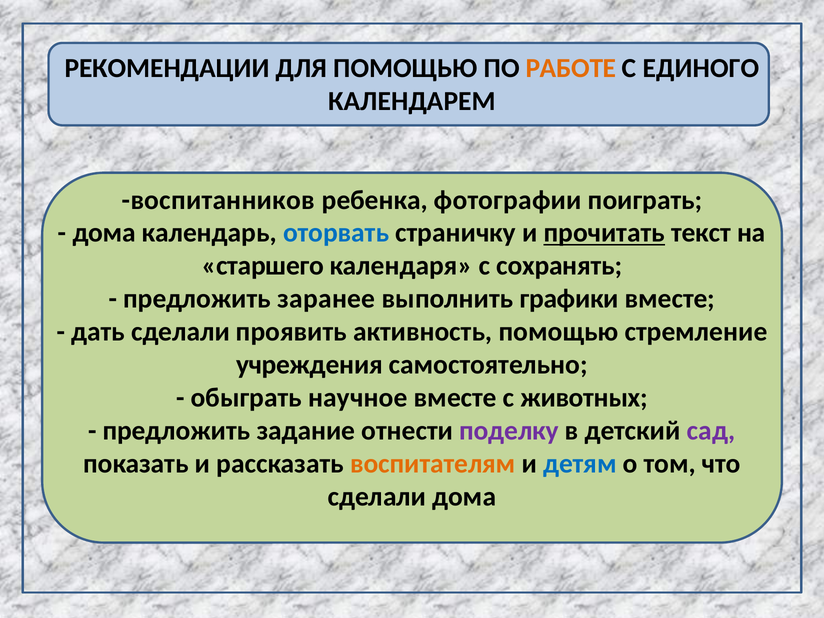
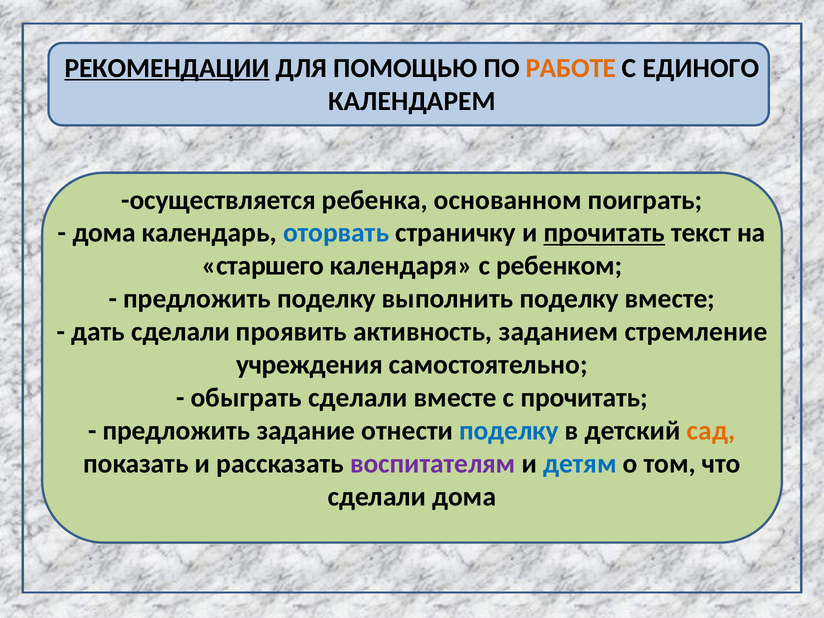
РЕКОМЕНДАЦИИ underline: none -> present
воспитанников: воспитанников -> осуществляется
фотографии: фотографии -> основанном
сохранять: сохранять -> ребенком
предложить заранее: заранее -> поделку
выполнить графики: графики -> поделку
активность помощью: помощью -> заданием
обыграть научное: научное -> сделали
с животных: животных -> прочитать
поделку at (509, 431) colour: purple -> blue
сад colour: purple -> orange
воспитателям colour: orange -> purple
